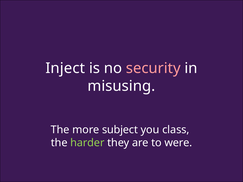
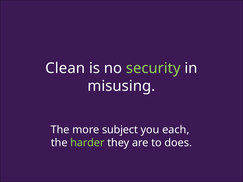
Inject: Inject -> Clean
security colour: pink -> light green
class: class -> each
were: were -> does
